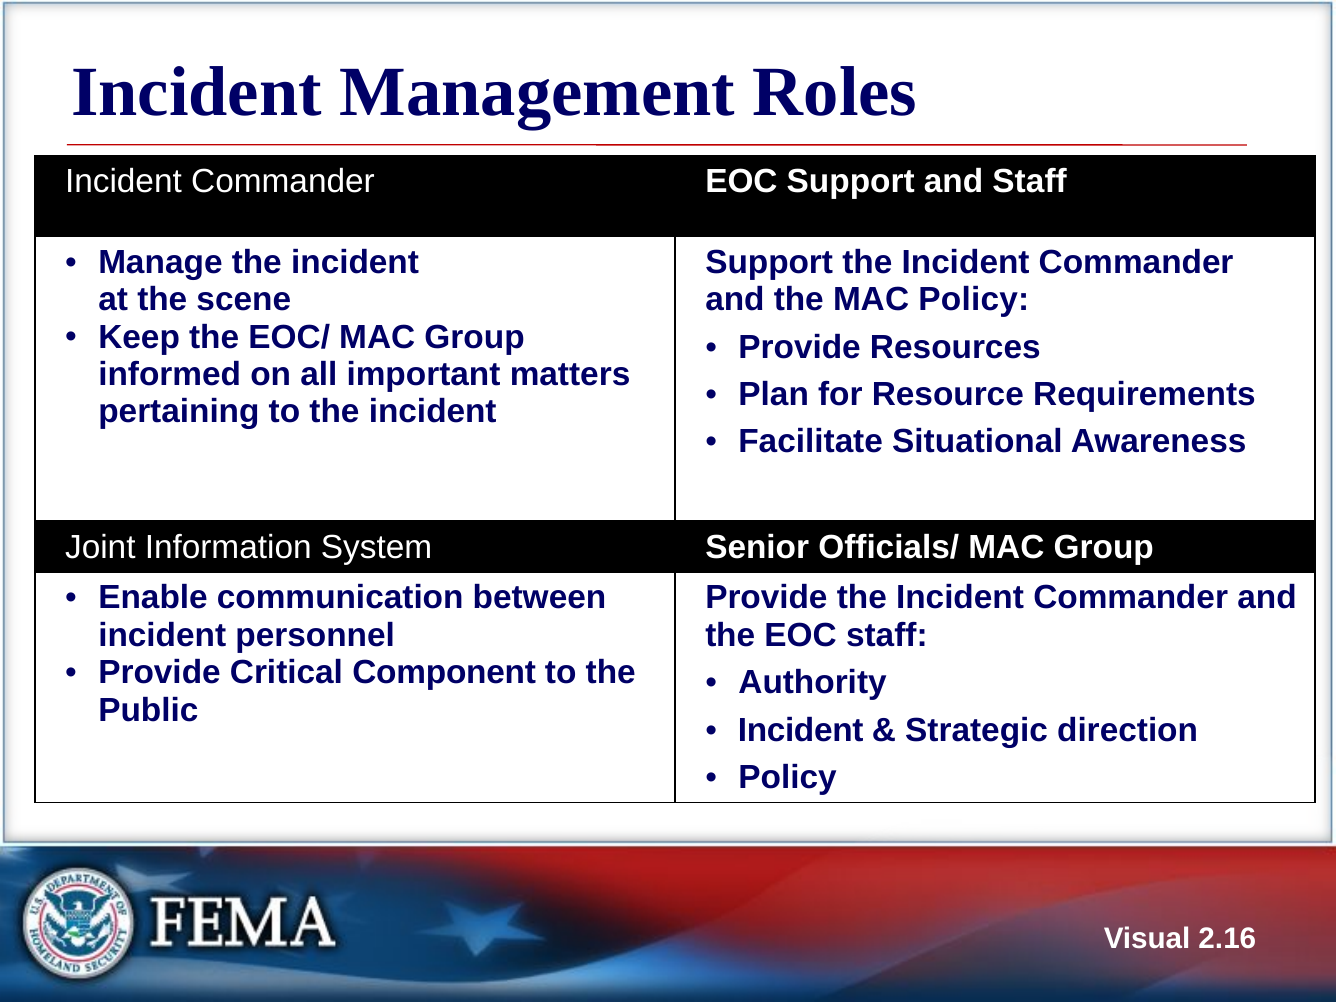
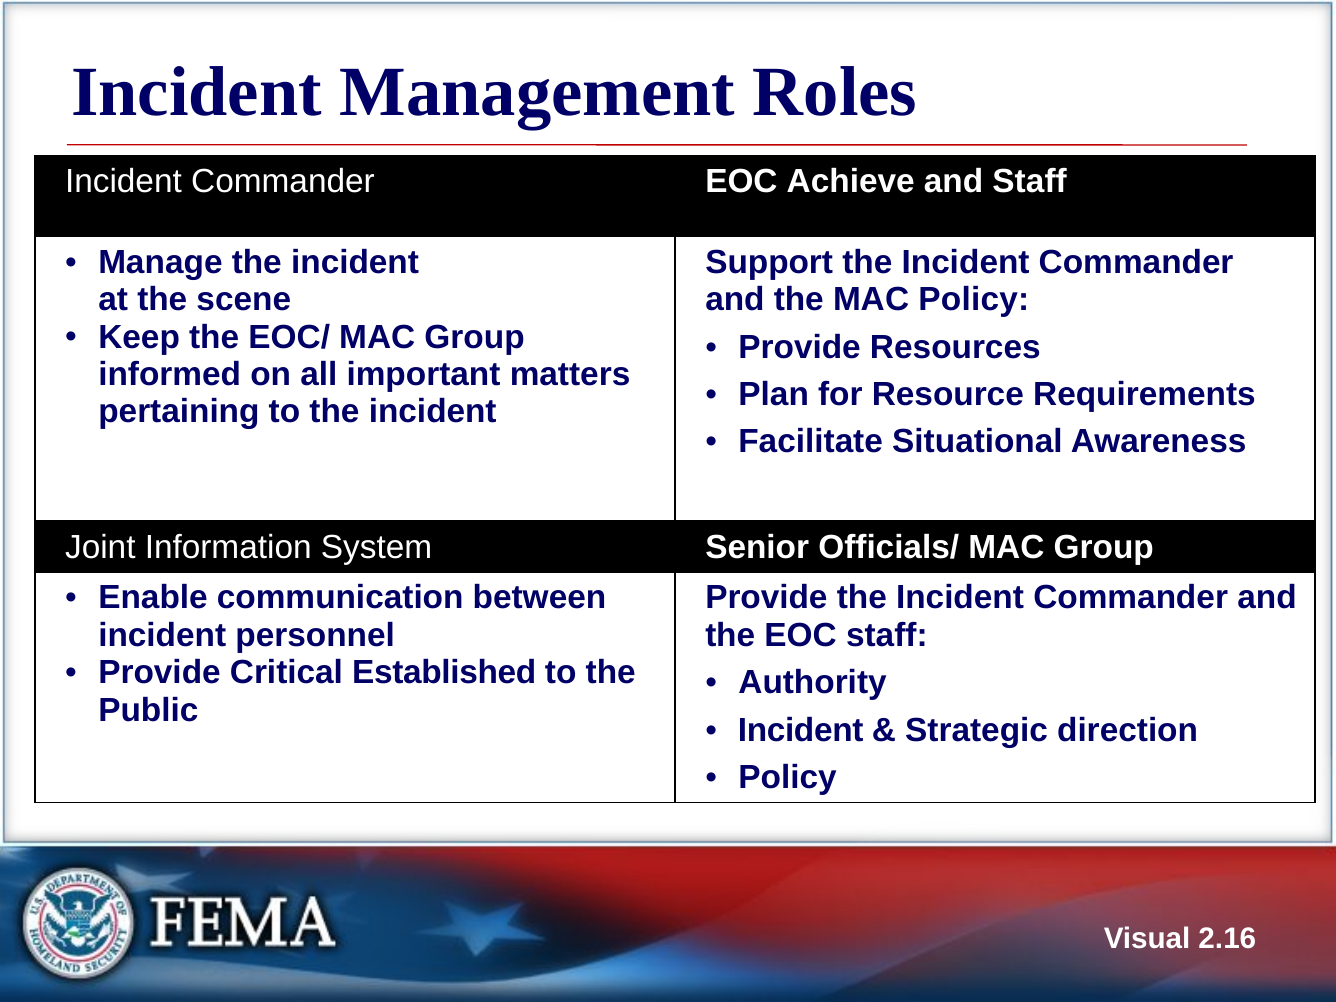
EOC Support: Support -> Achieve
Component: Component -> Established
